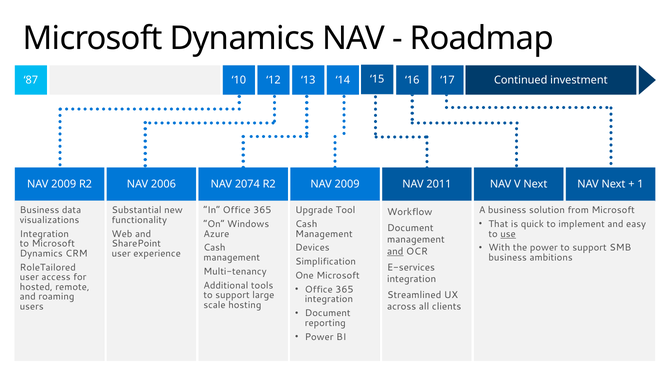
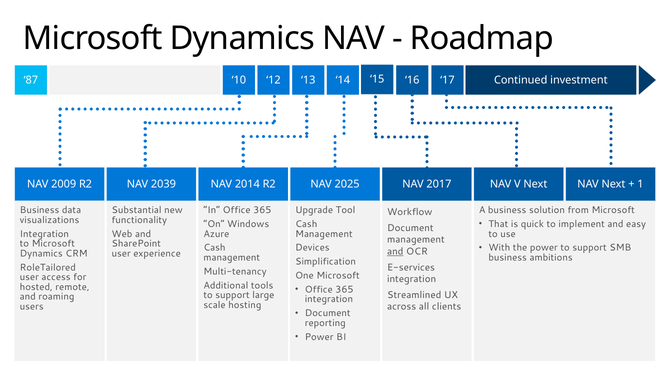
2006: 2006 -> 2039
2074: 2074 -> 2014
R2 NAV 2009: 2009 -> 2025
2011: 2011 -> 2017
use underline: present -> none
